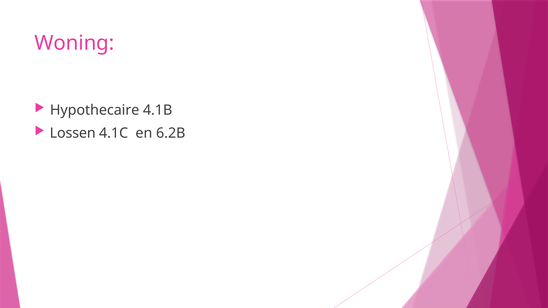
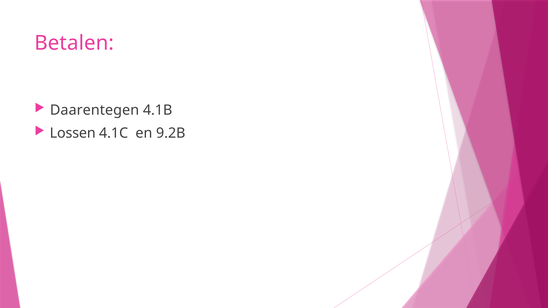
Woning: Woning -> Betalen
Hypothecaire: Hypothecaire -> Daarentegen
6.2B: 6.2B -> 9.2B
